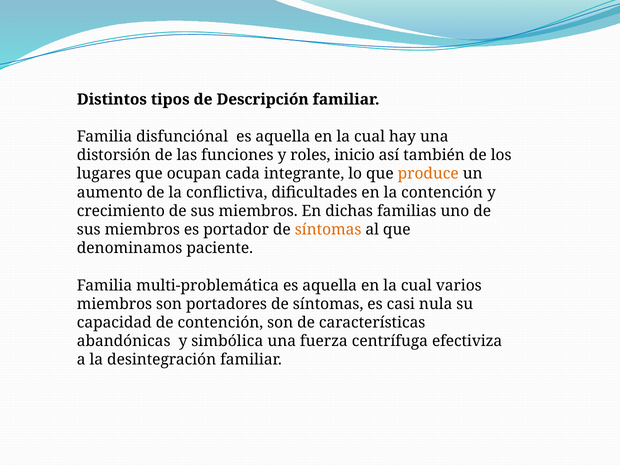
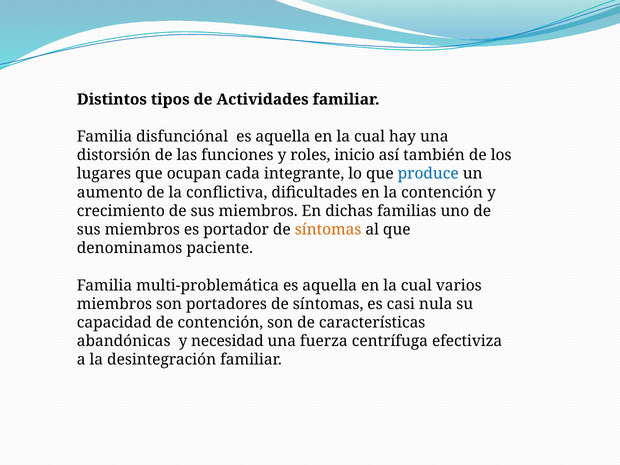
Descripción: Descripción -> Actividades
produce colour: orange -> blue
simbólica: simbólica -> necesidad
